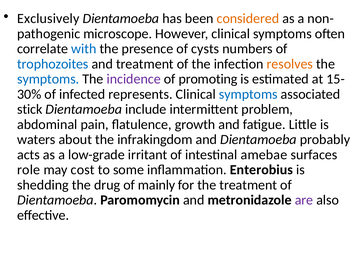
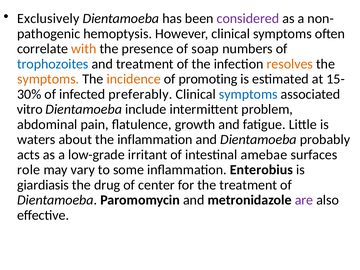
considered colour: orange -> purple
microscope: microscope -> hemoptysis
with colour: blue -> orange
cysts: cysts -> soap
symptoms at (48, 79) colour: blue -> orange
incidence colour: purple -> orange
represents: represents -> preferably
stick: stick -> vitro
the infrakingdom: infrakingdom -> inflammation
cost: cost -> vary
shedding: shedding -> giardiasis
mainly: mainly -> center
